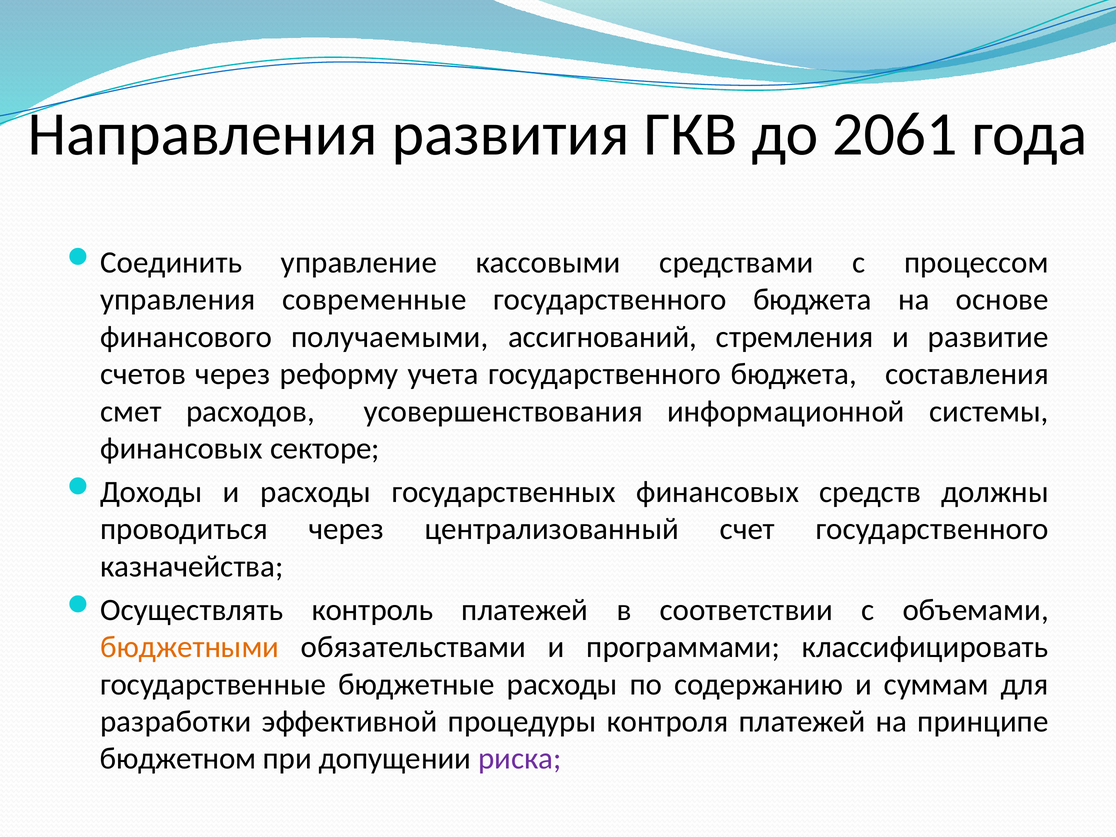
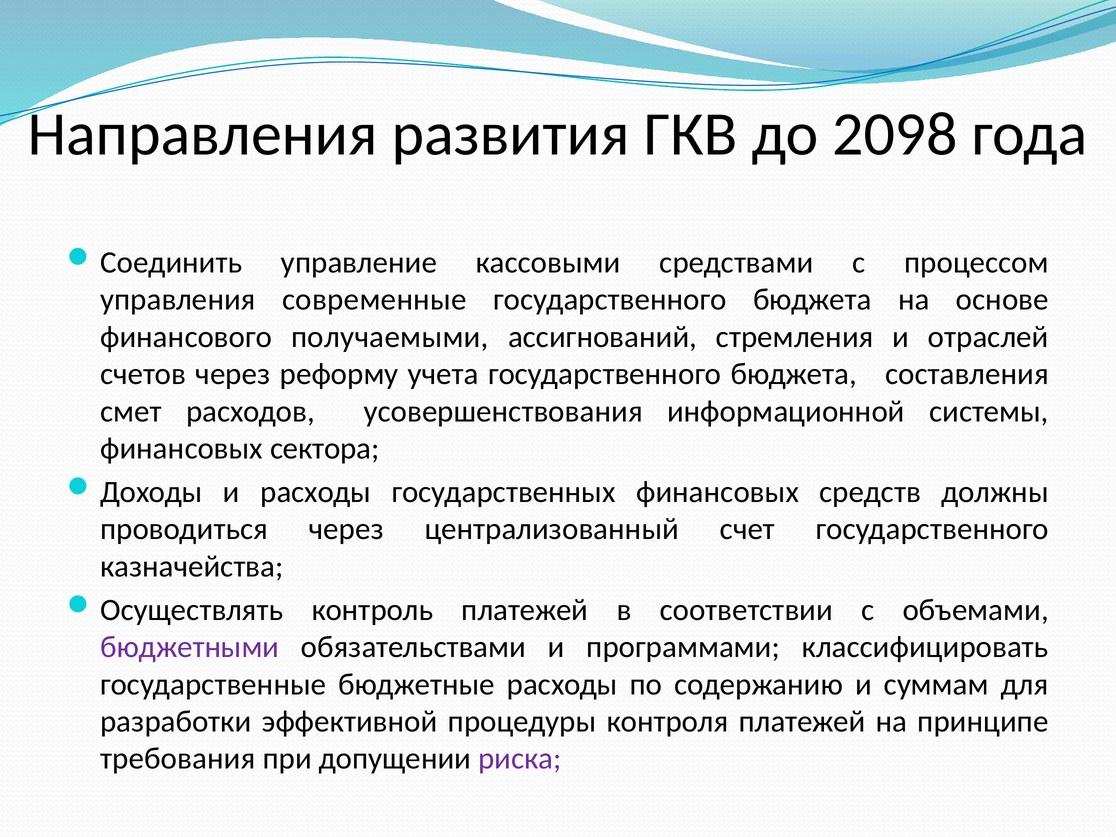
2061: 2061 -> 2098
развитие: развитие -> отраслей
секторе: секторе -> сектора
бюджетными colour: orange -> purple
бюджетном: бюджетном -> требования
